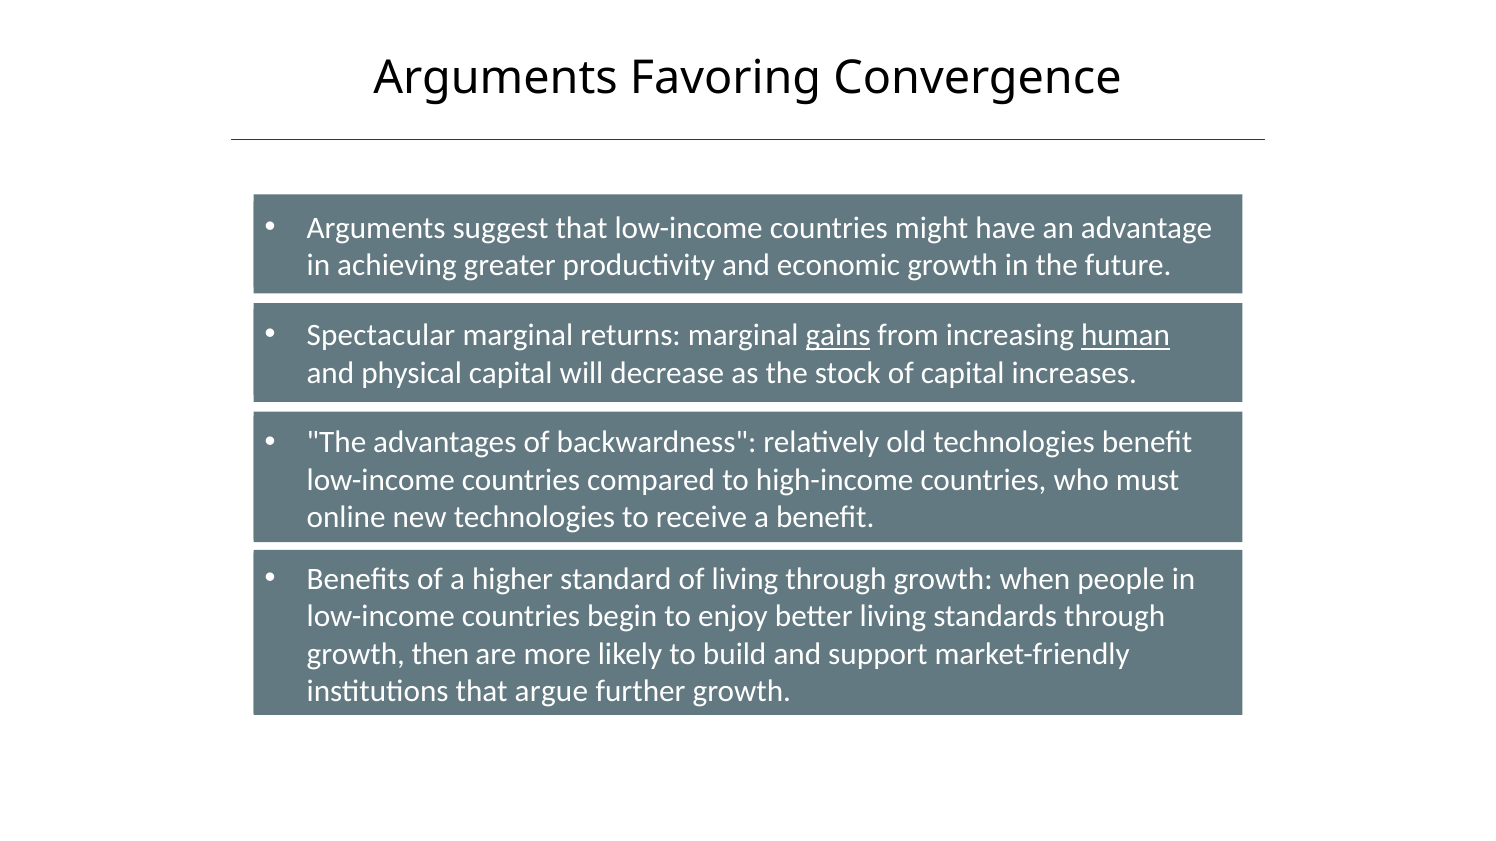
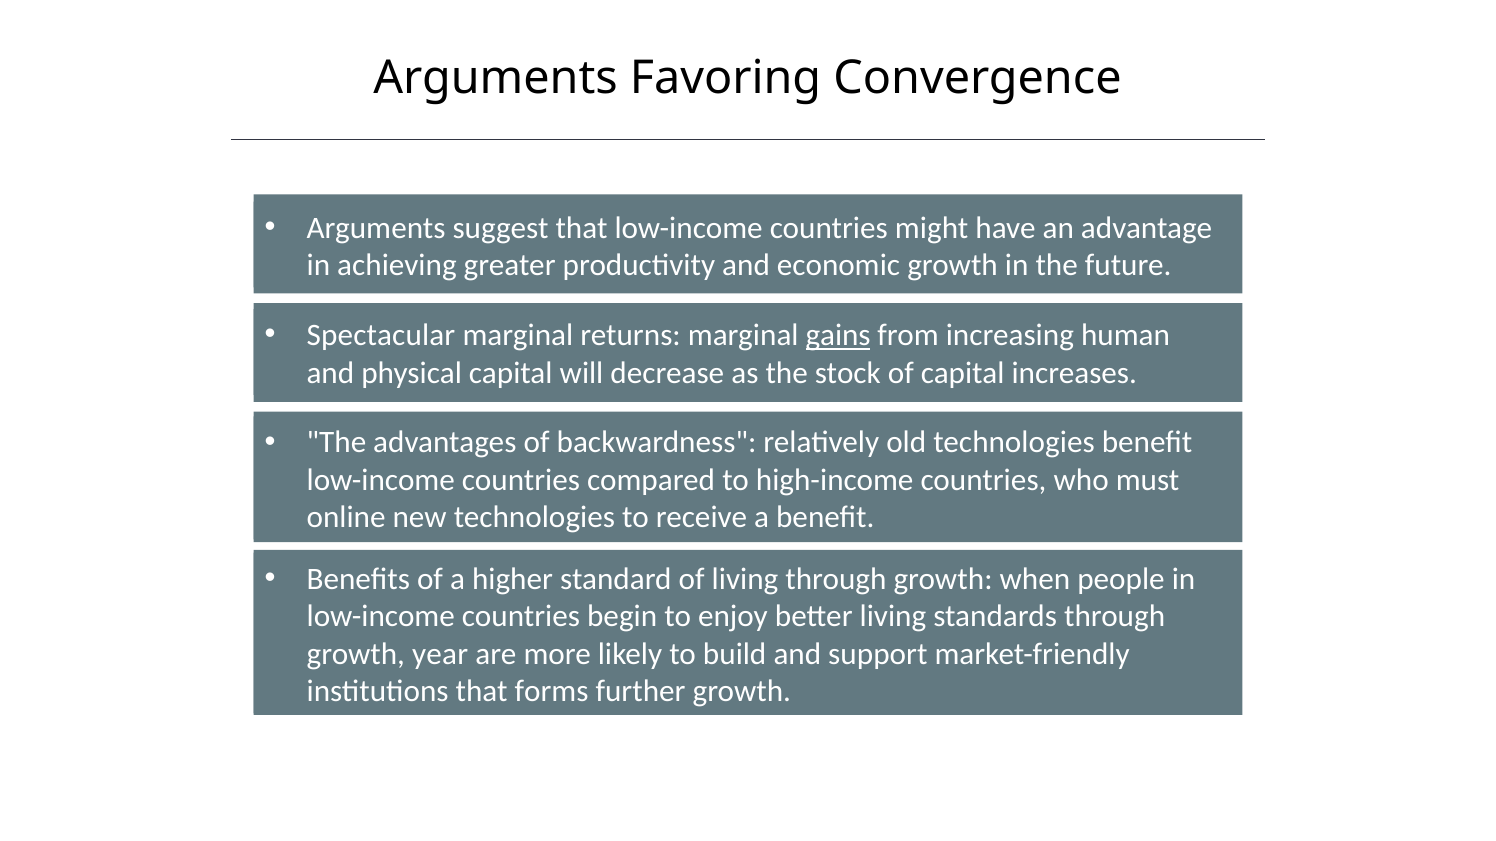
human underline: present -> none
then: then -> year
argue: argue -> forms
